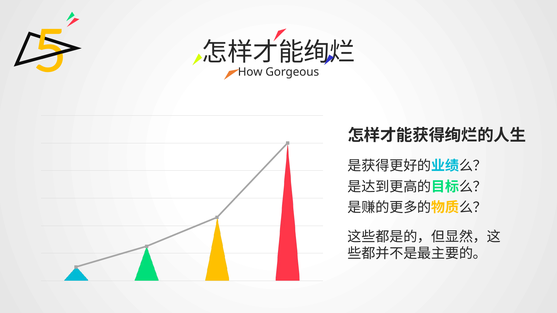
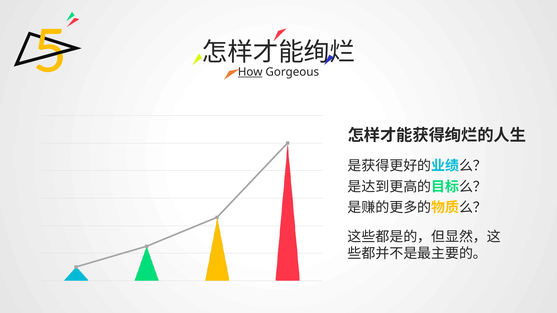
How underline: none -> present
